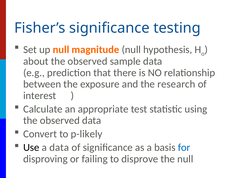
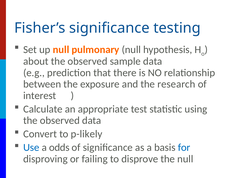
magnitude: magnitude -> pulmonary
Use colour: black -> blue
a data: data -> odds
